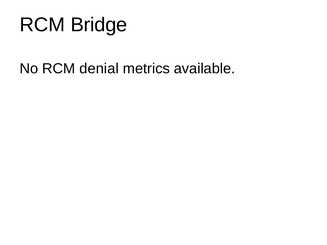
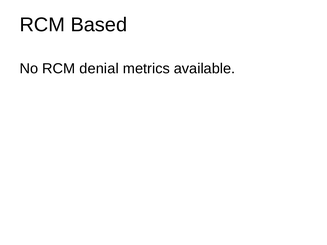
Bridge: Bridge -> Based
